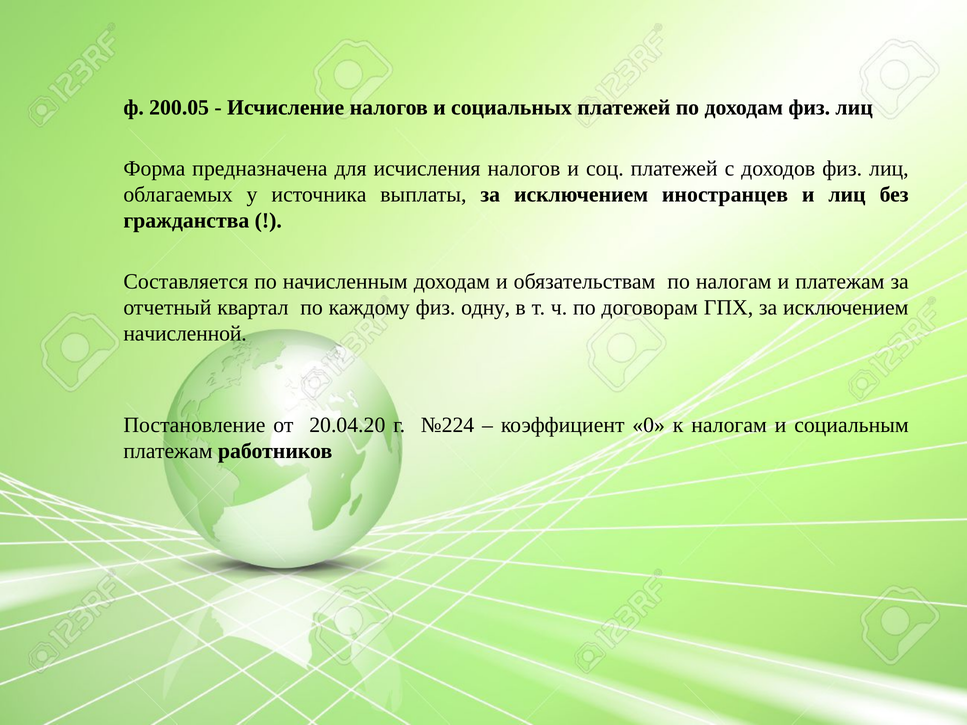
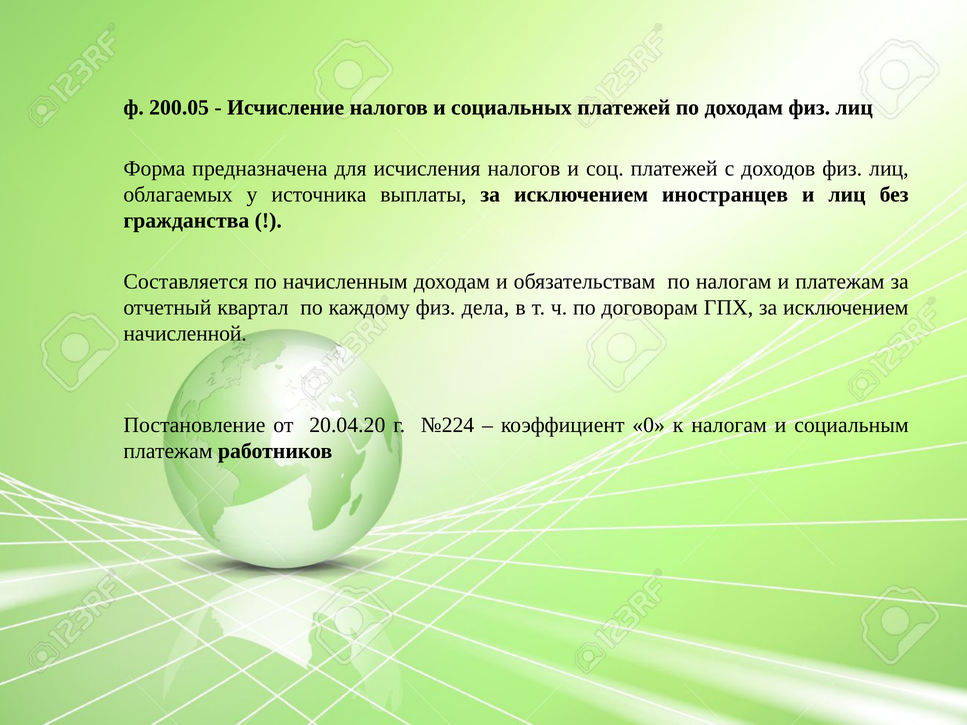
одну: одну -> дела
